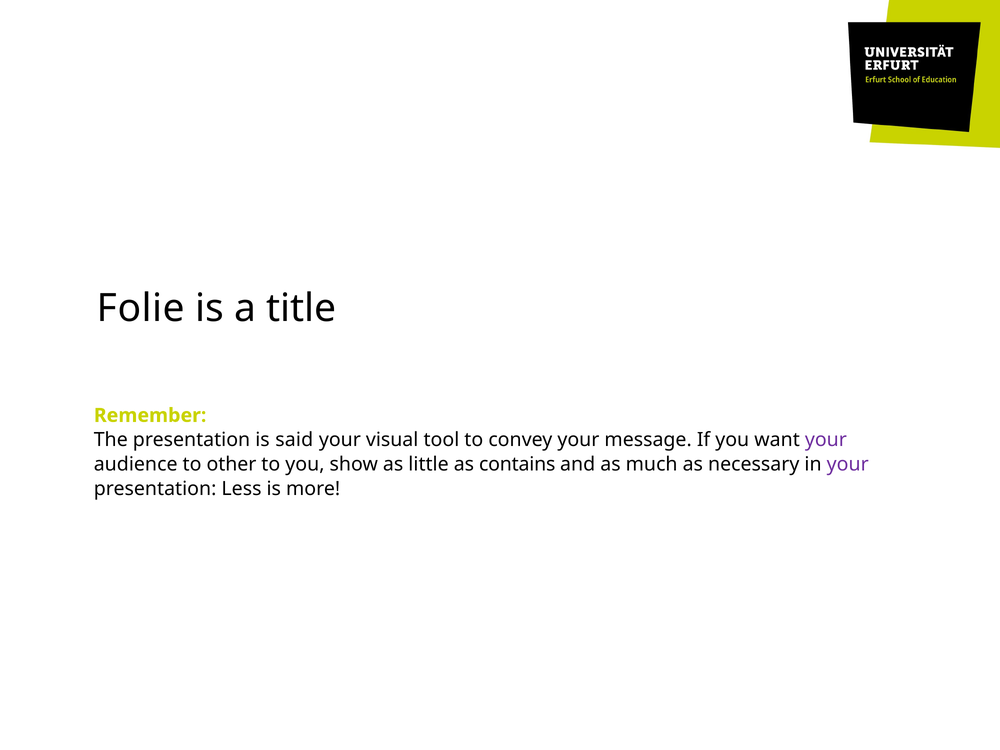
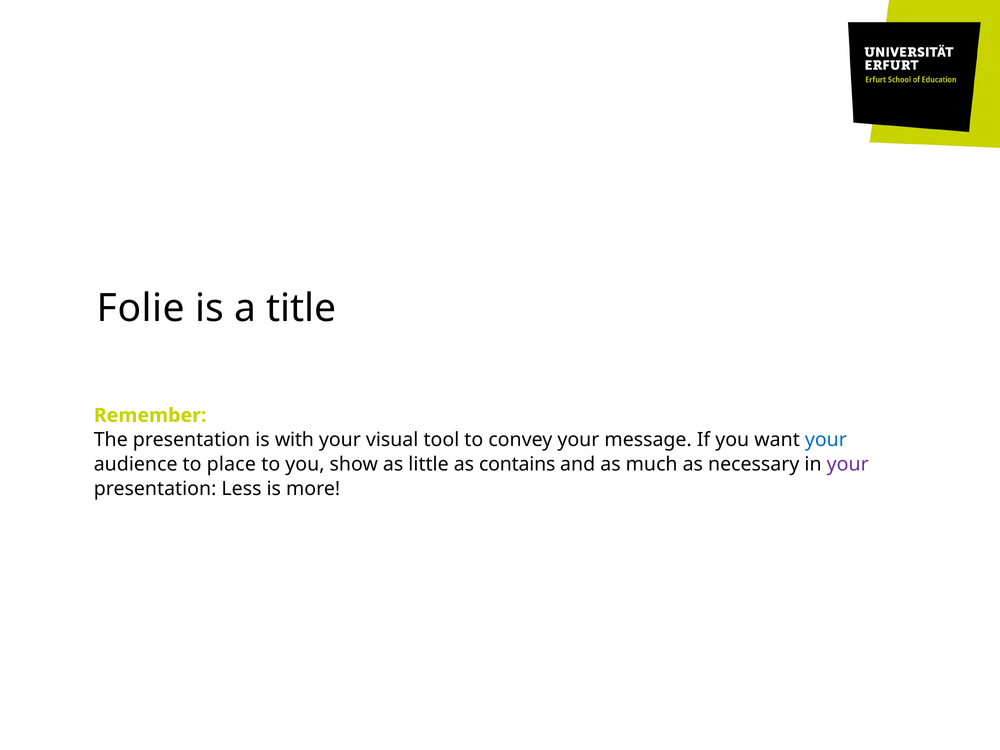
said: said -> with
your at (826, 440) colour: purple -> blue
other: other -> place
